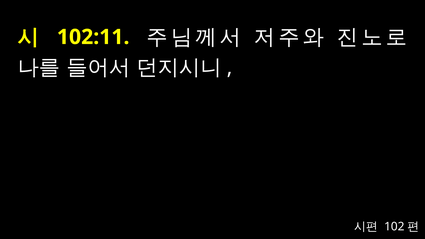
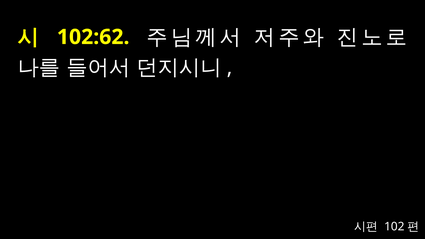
102:11: 102:11 -> 102:62
